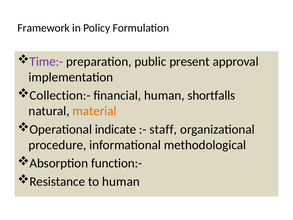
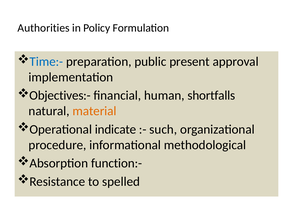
Framework: Framework -> Authorities
Time:- colour: purple -> blue
Collection:-: Collection:- -> Objectives:-
staff: staff -> such
to human: human -> spelled
